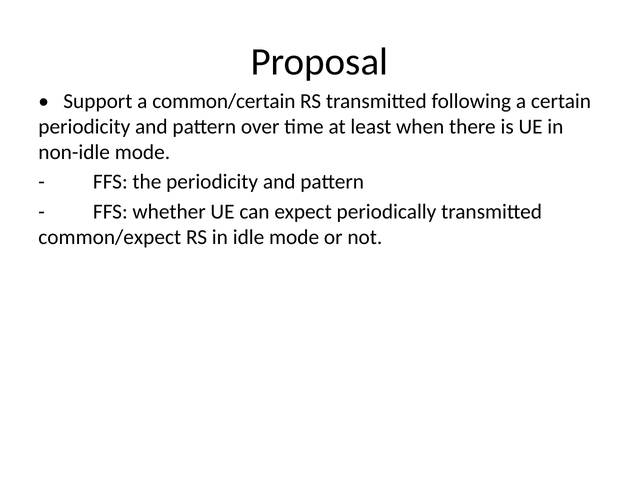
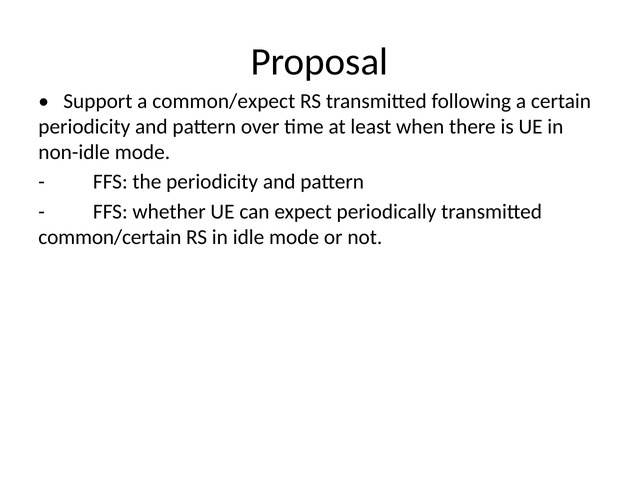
common/certain: common/certain -> common/expect
common/expect: common/expect -> common/certain
